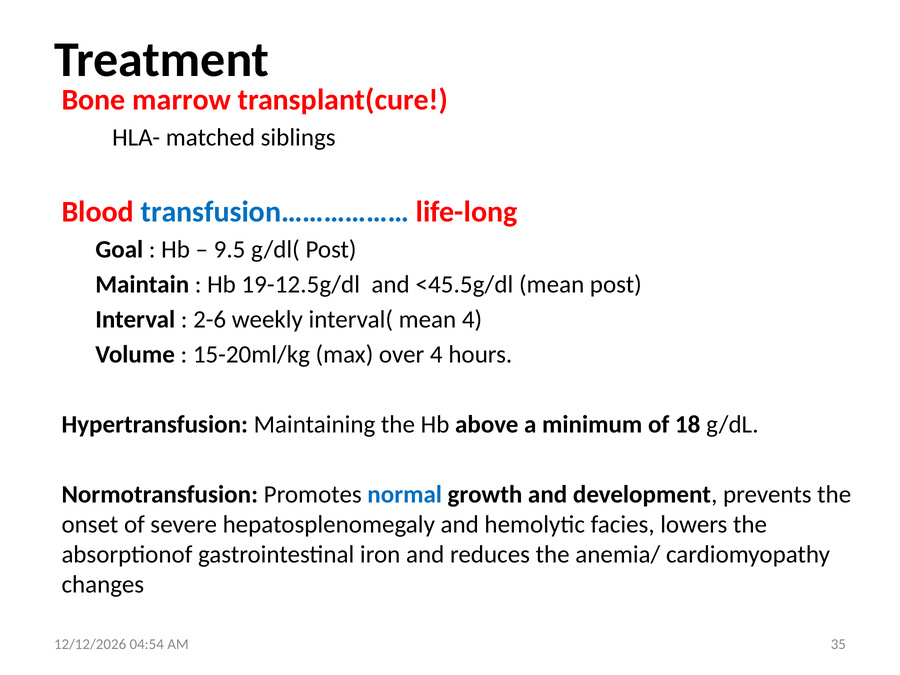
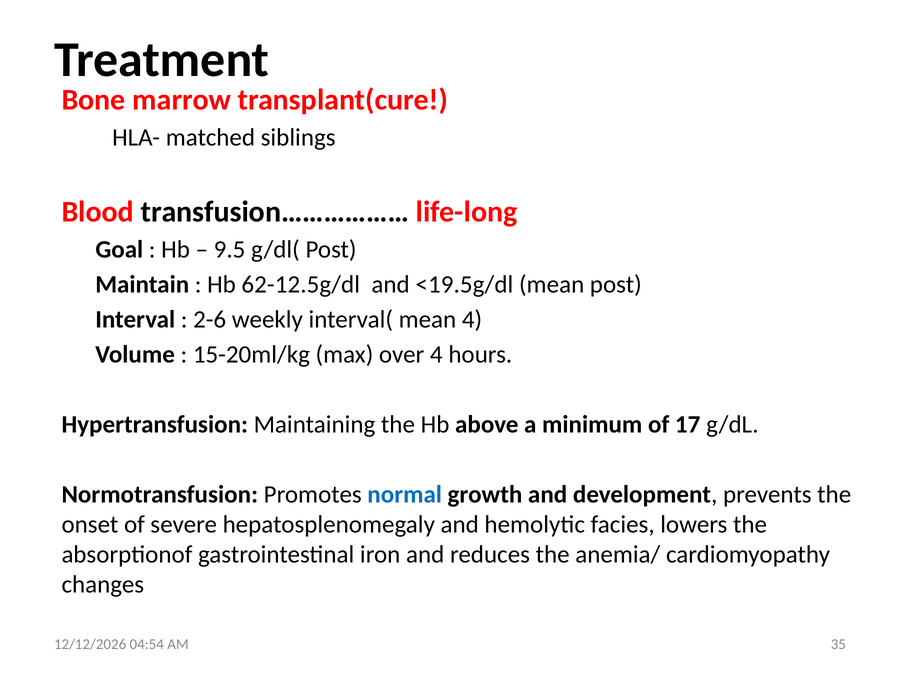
transfusion……………… colour: blue -> black
19-12.5g/dl: 19-12.5g/dl -> 62-12.5g/dl
<45.5g/dl: <45.5g/dl -> <19.5g/dl
18: 18 -> 17
